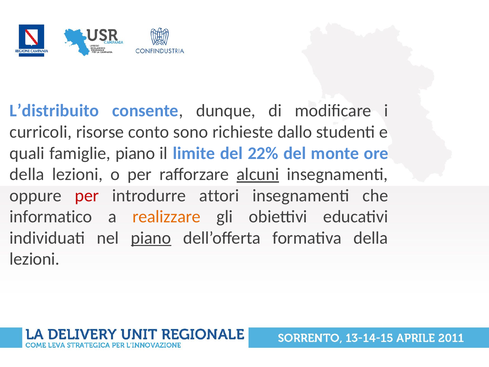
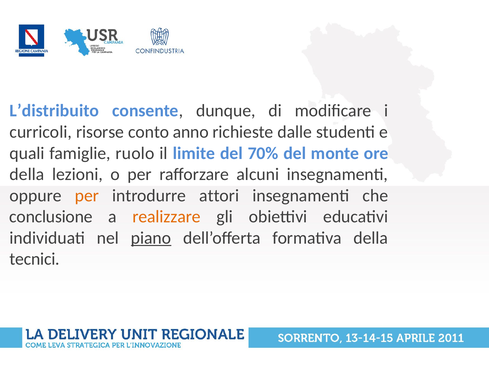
sono: sono -> anno
dallo: dallo -> dalle
famiglie piano: piano -> ruolo
22%: 22% -> 70%
alcuni underline: present -> none
per at (87, 195) colour: red -> orange
informatico: informatico -> conclusione
lezioni at (35, 259): lezioni -> tecnici
